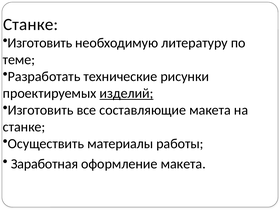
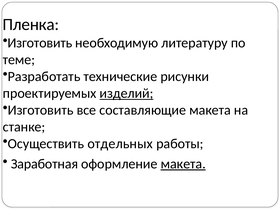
Станке at (31, 24): Станке -> Пленка
материалы: материалы -> отдельных
макета at (183, 164) underline: none -> present
